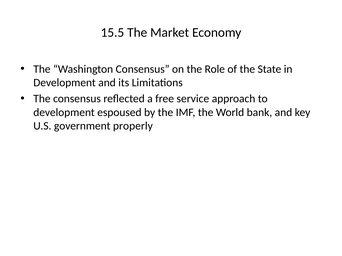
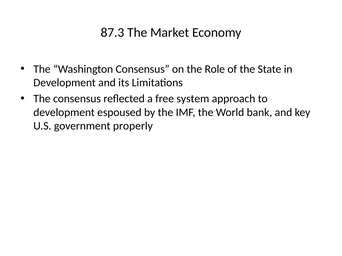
15.5: 15.5 -> 87.3
service: service -> system
